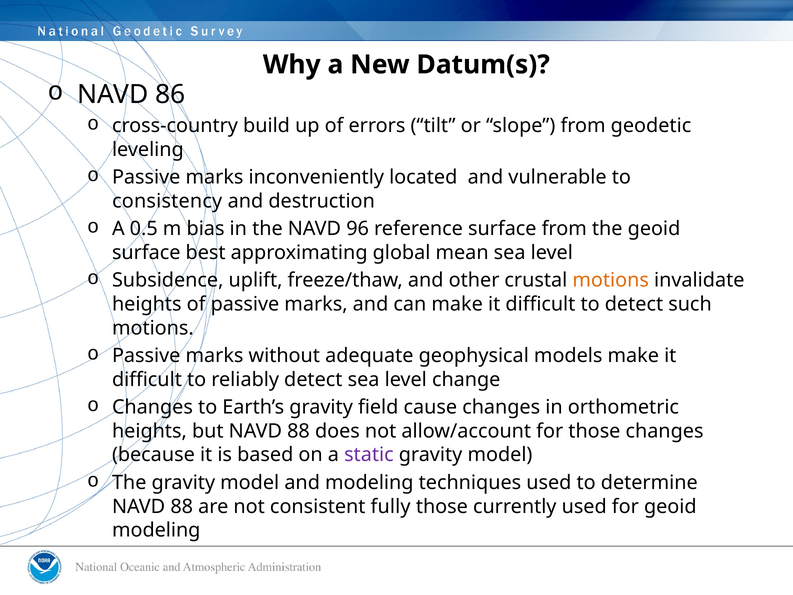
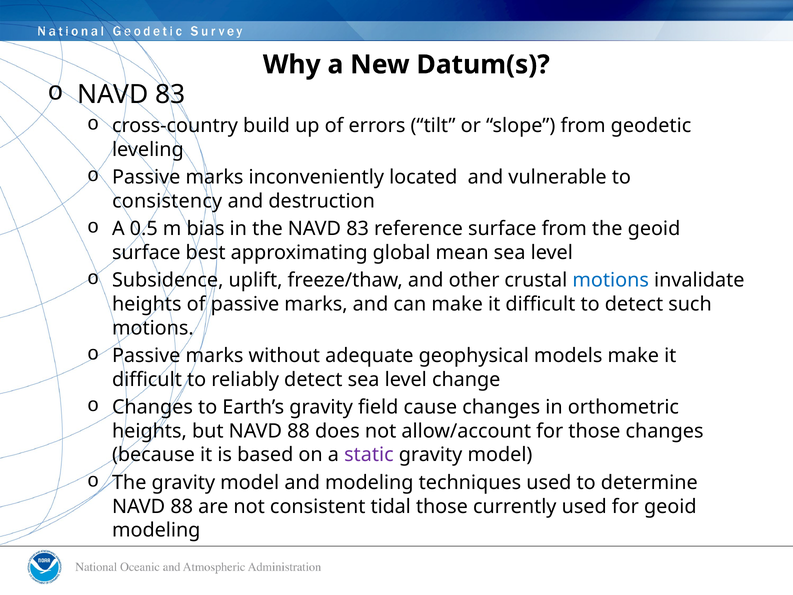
86 at (170, 94): 86 -> 83
the NAVD 96: 96 -> 83
motions at (611, 280) colour: orange -> blue
fully: fully -> tidal
